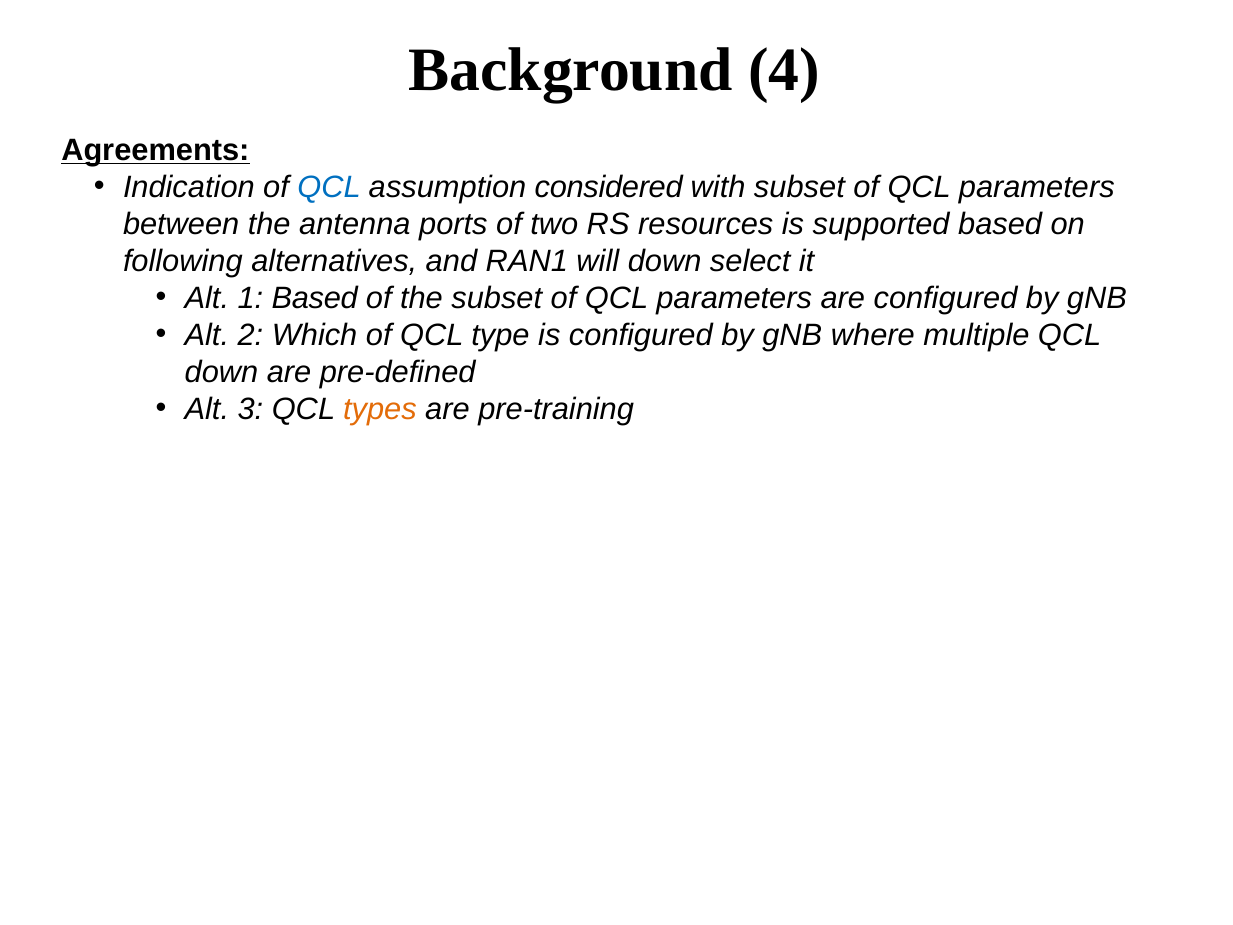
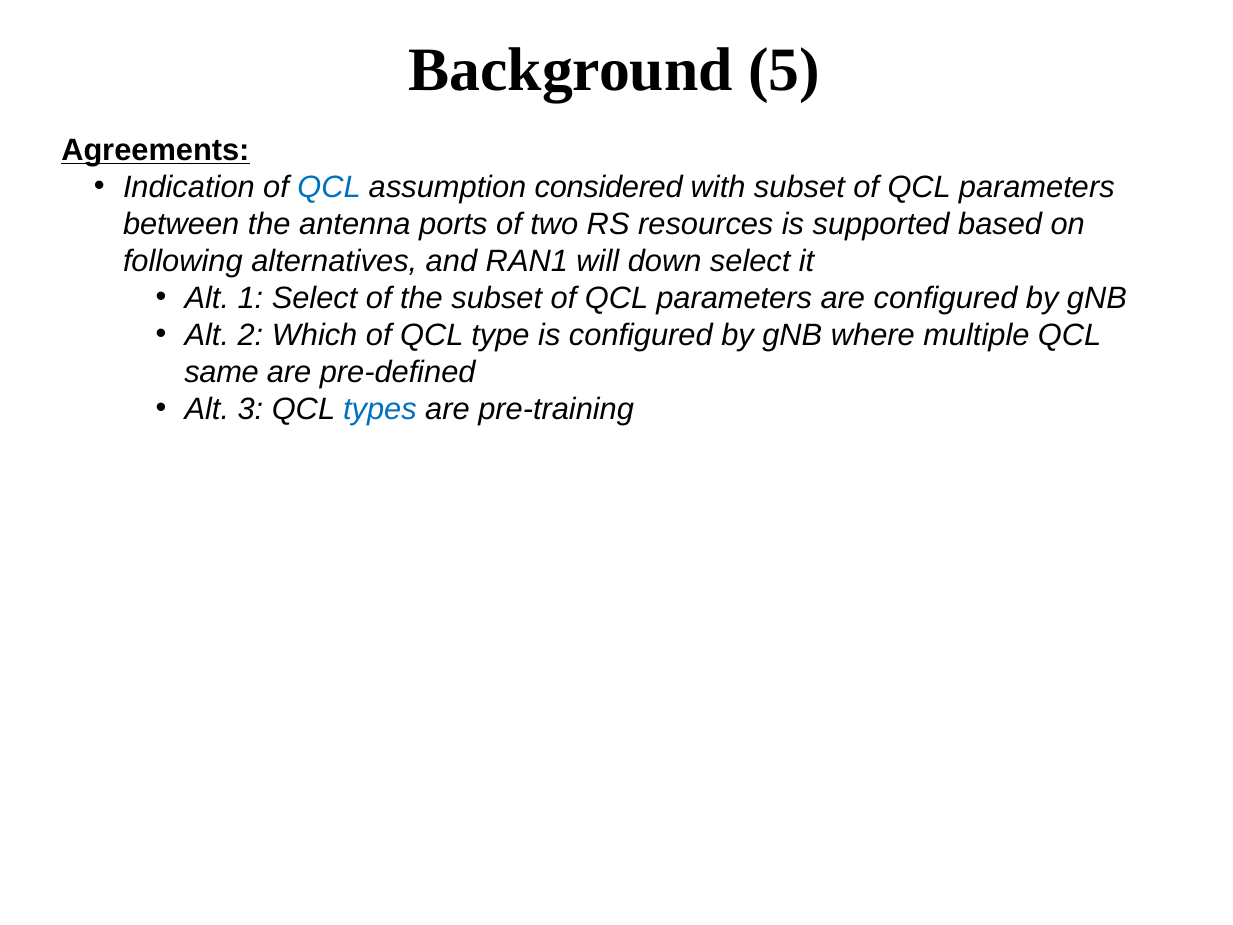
4: 4 -> 5
1 Based: Based -> Select
down at (221, 372): down -> same
types colour: orange -> blue
